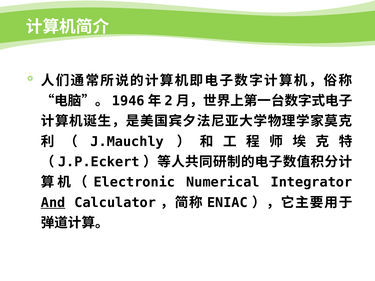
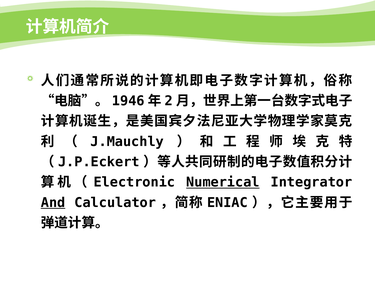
Numerical underline: none -> present
